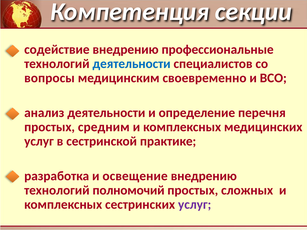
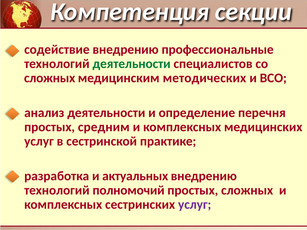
деятельности at (132, 64) colour: blue -> green
вопросы at (49, 78): вопросы -> сложных
своевременно: своевременно -> методических
освещение: освещение -> актуальных
